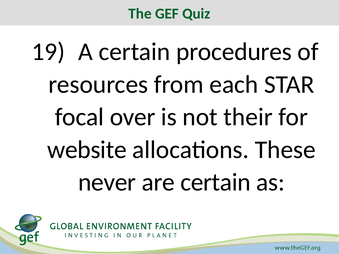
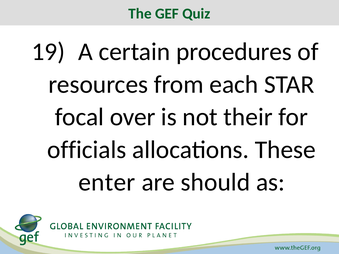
website: website -> officials
never: never -> enter
are certain: certain -> should
